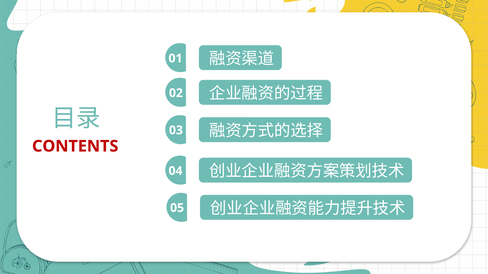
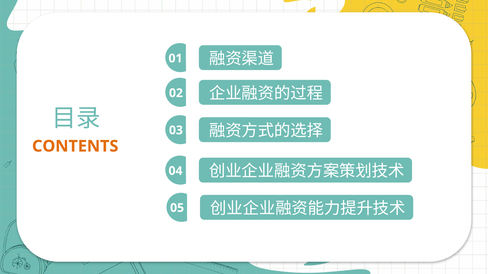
CONTENTS colour: red -> orange
